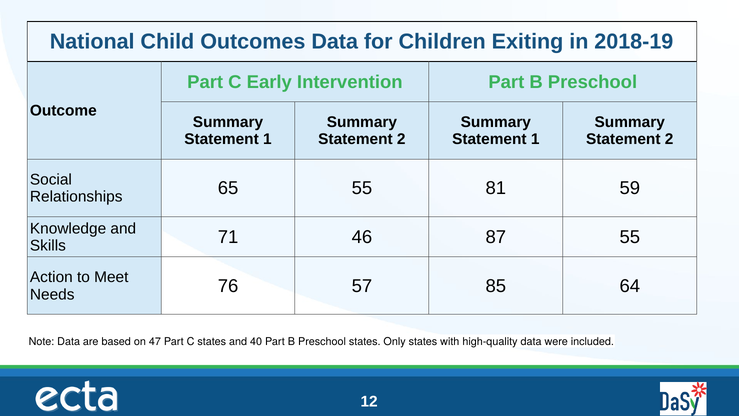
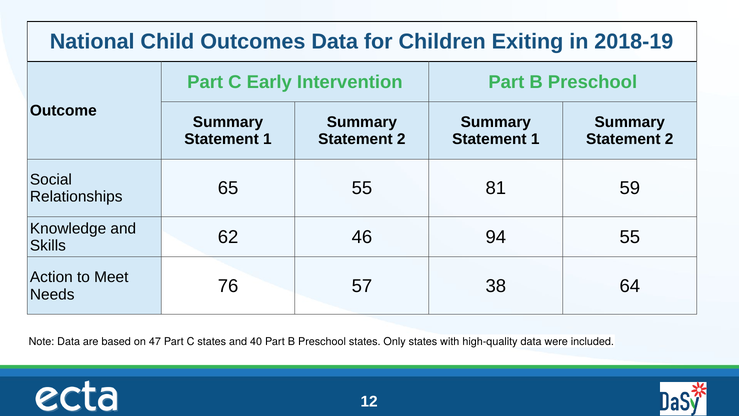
71: 71 -> 62
87: 87 -> 94
85: 85 -> 38
